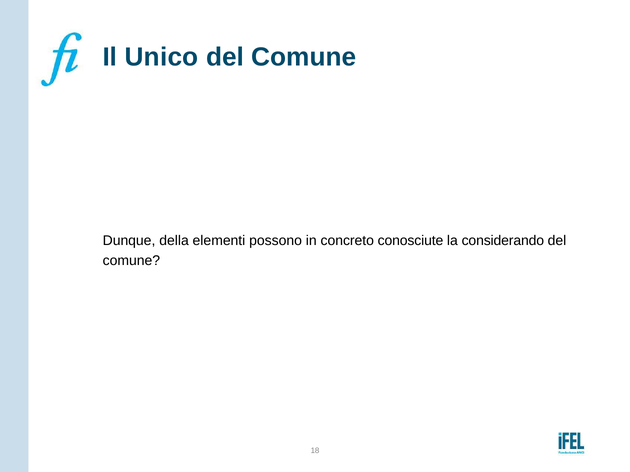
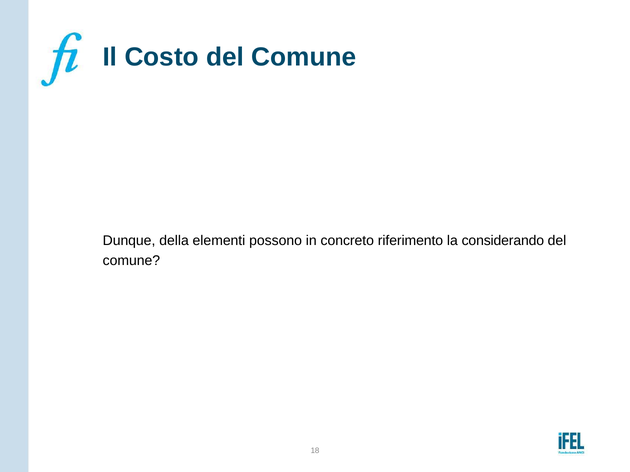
Unico: Unico -> Costo
conosciute: conosciute -> riferimento
